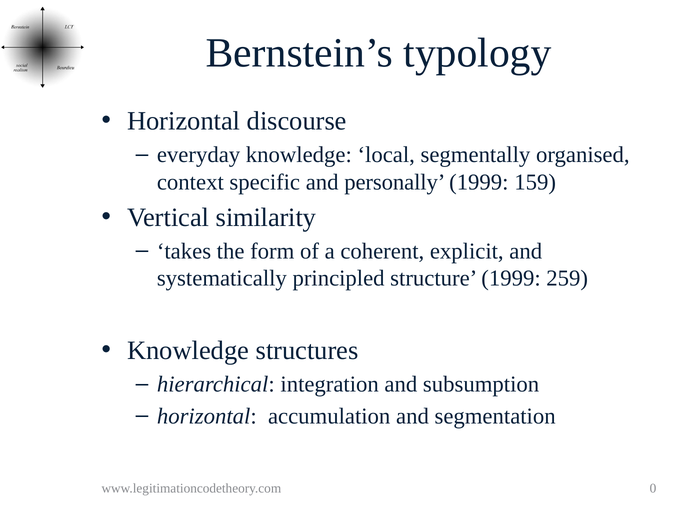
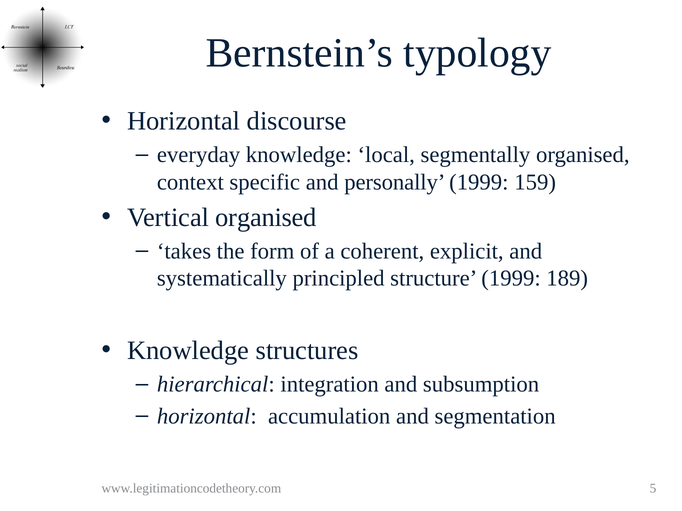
Vertical similarity: similarity -> organised
259: 259 -> 189
0: 0 -> 5
